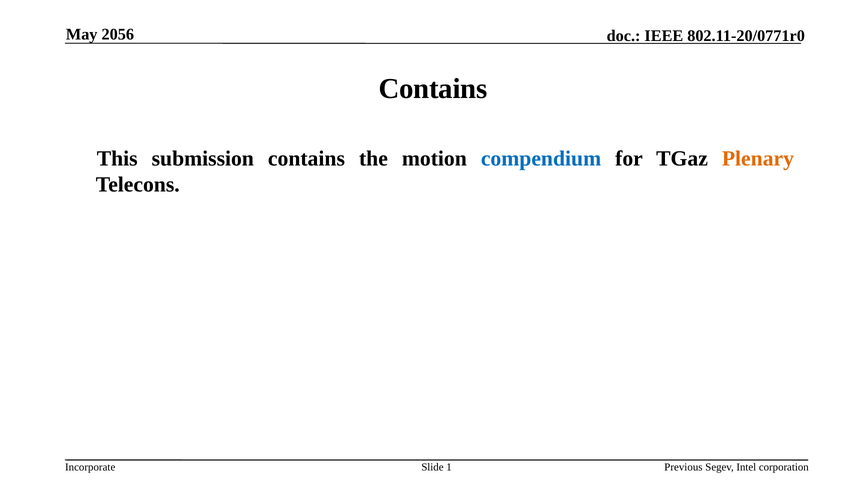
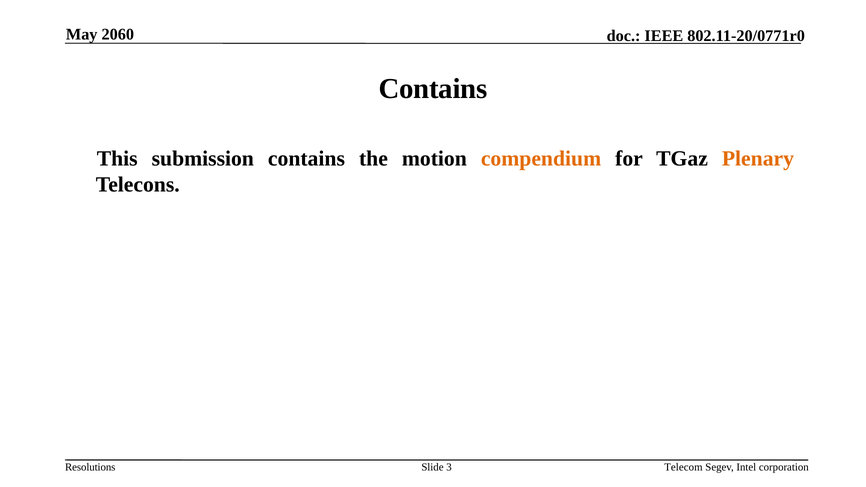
2056: 2056 -> 2060
compendium colour: blue -> orange
Incorporate: Incorporate -> Resolutions
1: 1 -> 3
Previous: Previous -> Telecom
